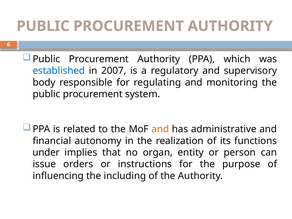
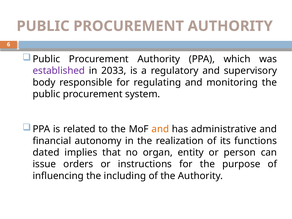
established colour: blue -> purple
2007: 2007 -> 2033
under: under -> dated
